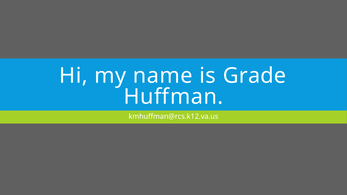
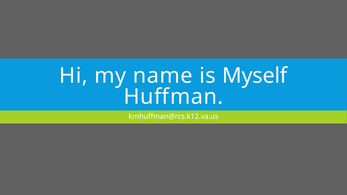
Grade: Grade -> Myself
